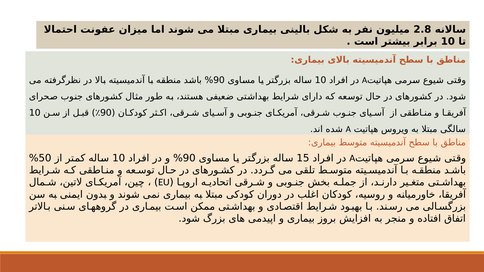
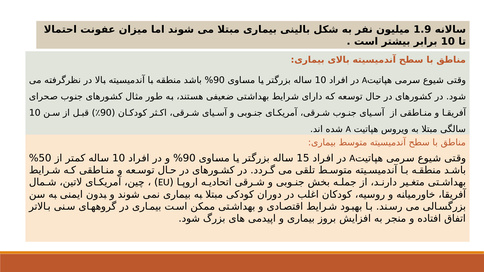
2.8: 2.8 -> 1.9
